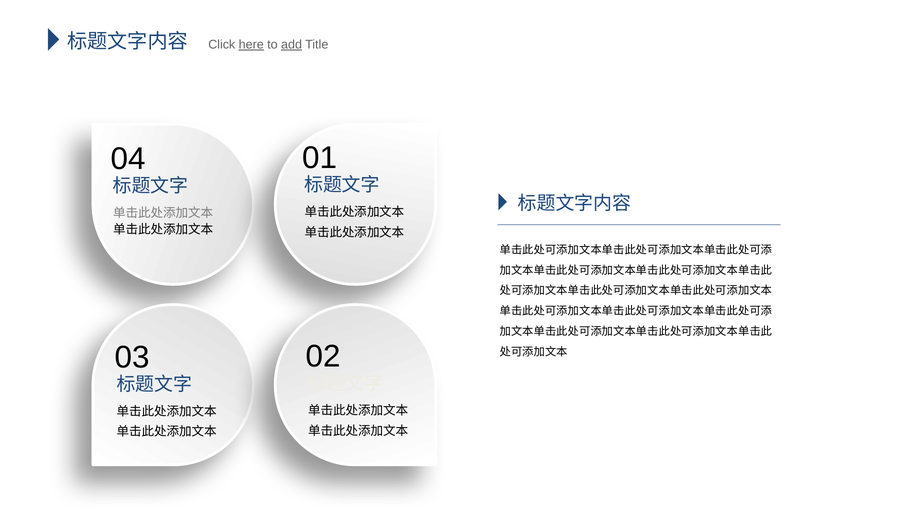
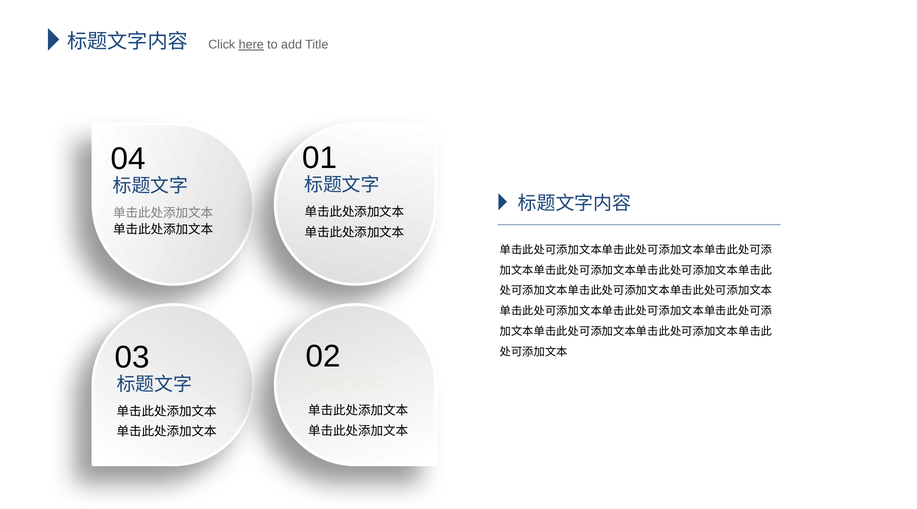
add underline: present -> none
